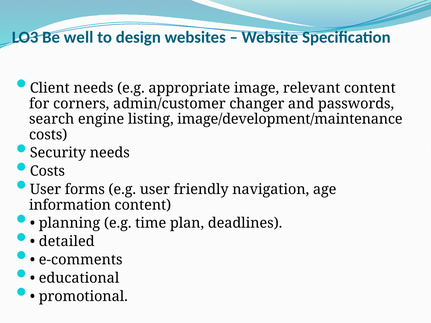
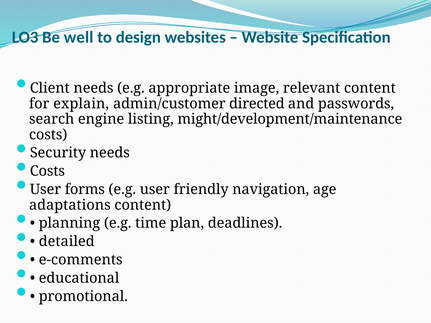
corners: corners -> explain
changer: changer -> directed
image/development/maintenance: image/development/maintenance -> might/development/maintenance
information: information -> adaptations
